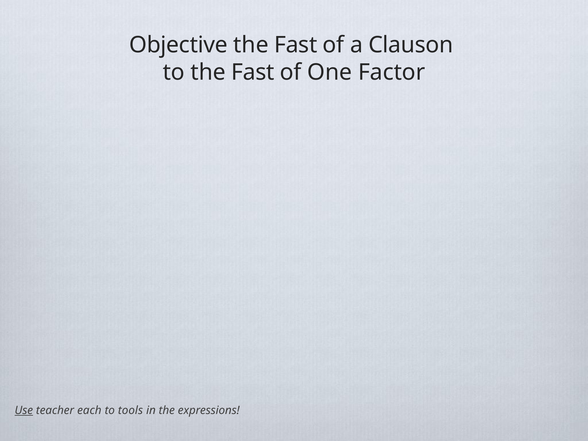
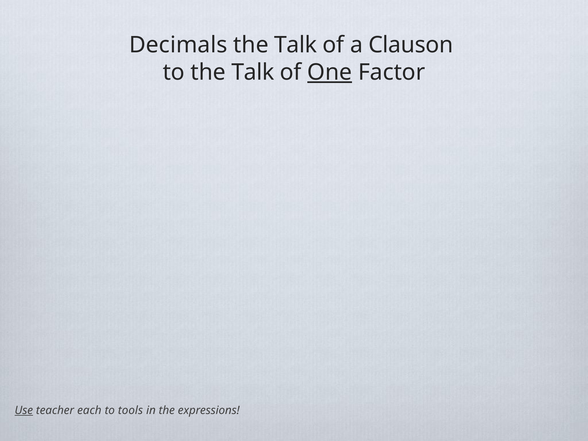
Objective: Objective -> Decimals
Fast at (296, 45): Fast -> Talk
to the Fast: Fast -> Talk
One underline: none -> present
